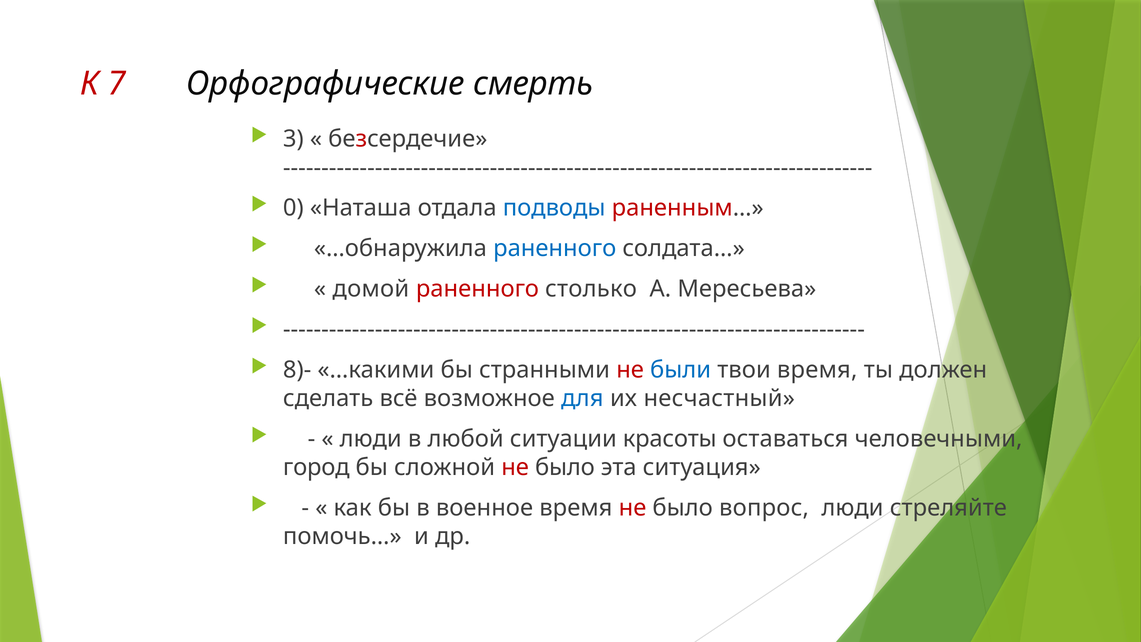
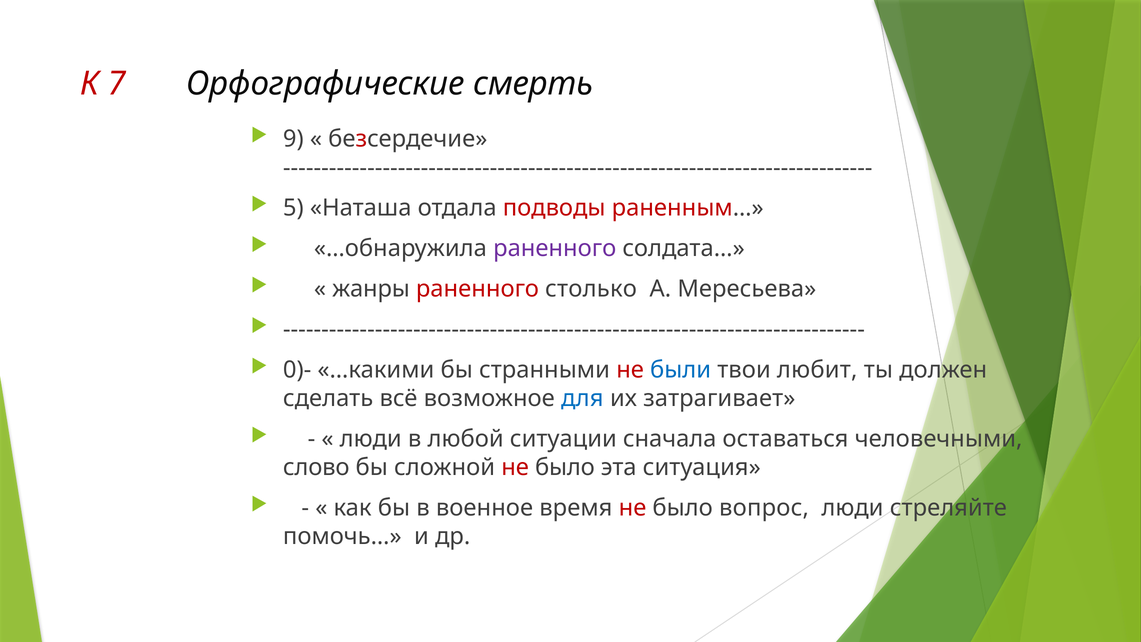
3: 3 -> 9
0: 0 -> 5
подводы colour: blue -> red
раненного at (555, 248) colour: blue -> purple
домой: домой -> жанры
8)-: 8)- -> 0)-
твои время: время -> любит
несчастный: несчастный -> затрагивает
красоты: красоты -> сначала
город: город -> слово
